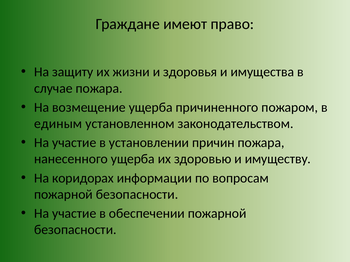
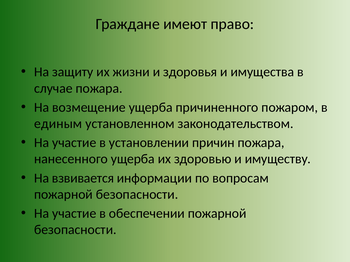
коридорах: коридорах -> взвивается
